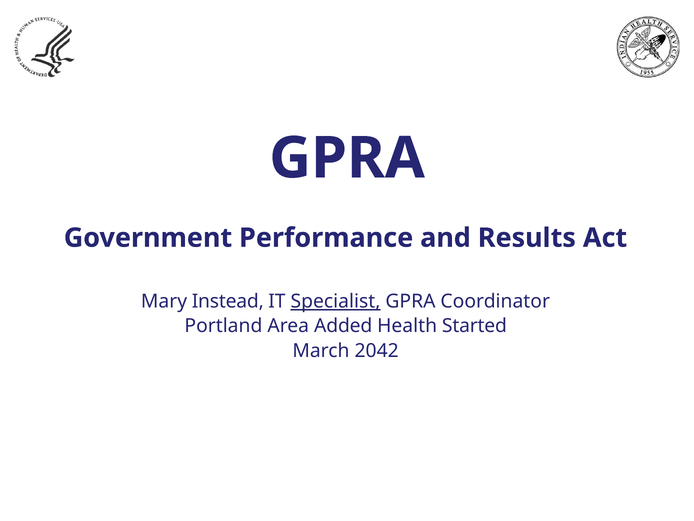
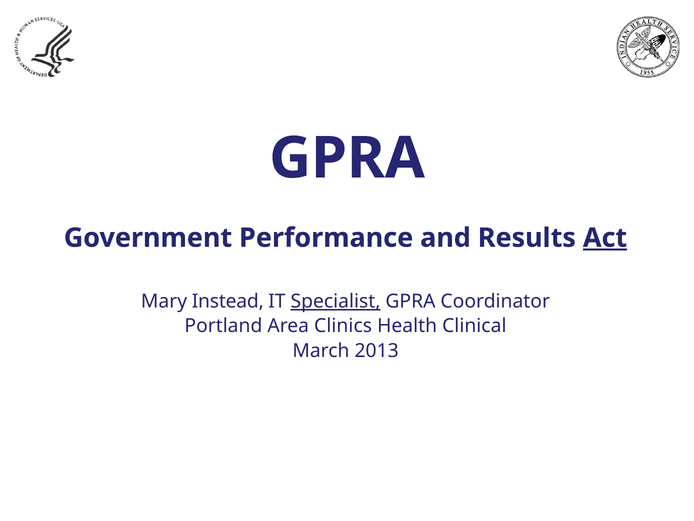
Act underline: none -> present
Added: Added -> Clinics
Started: Started -> Clinical
2042: 2042 -> 2013
